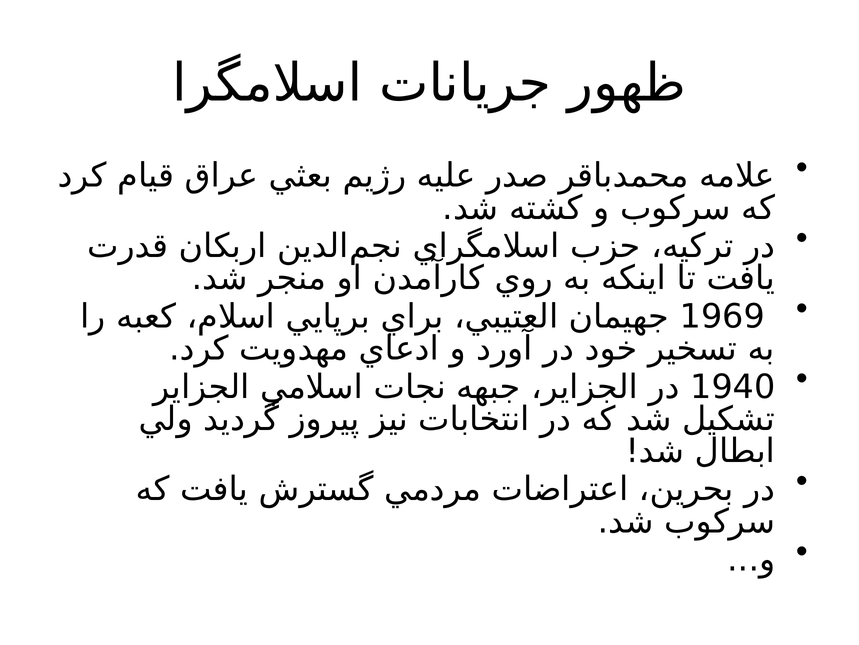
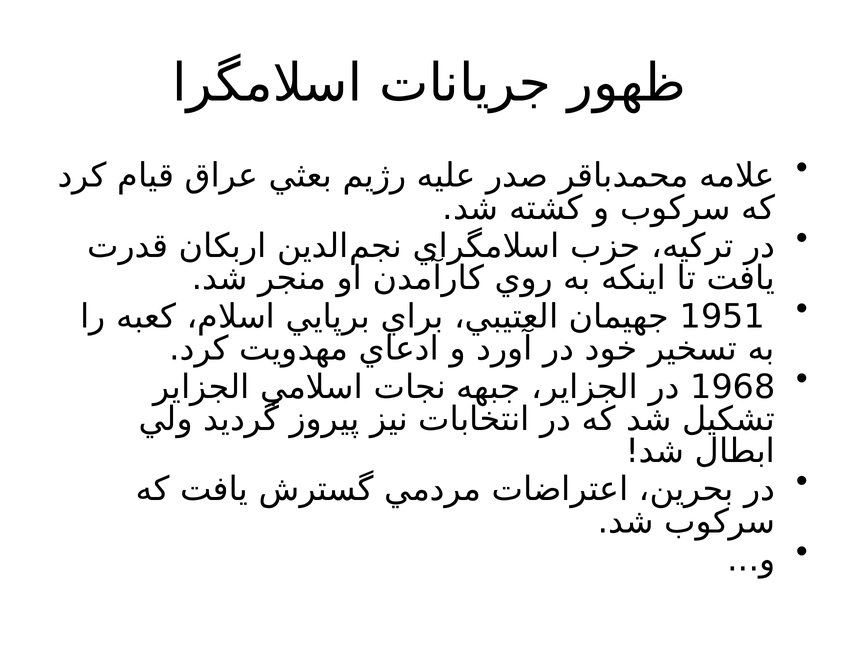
1969: 1969 -> 1951
1940: 1940 -> 1968
